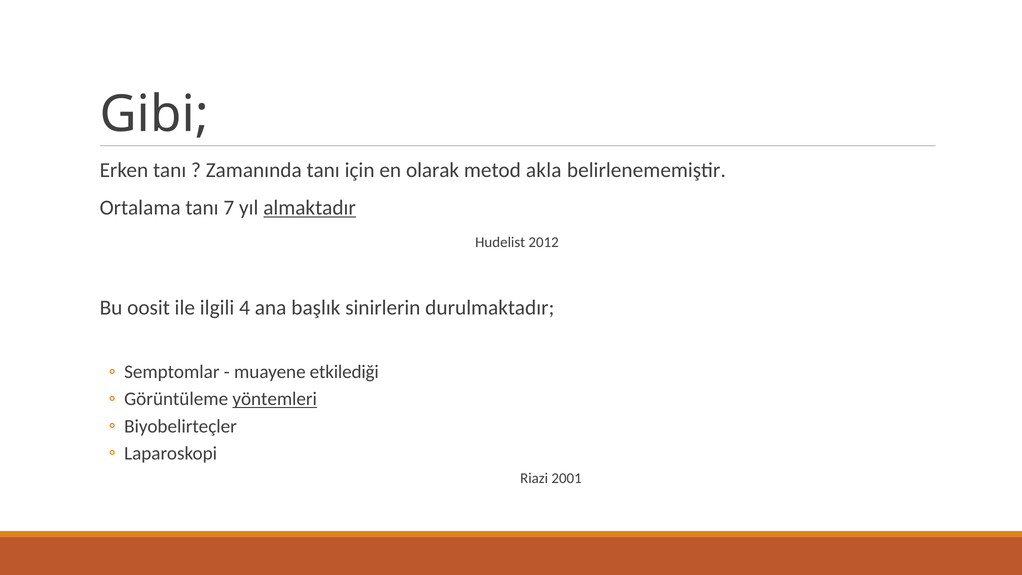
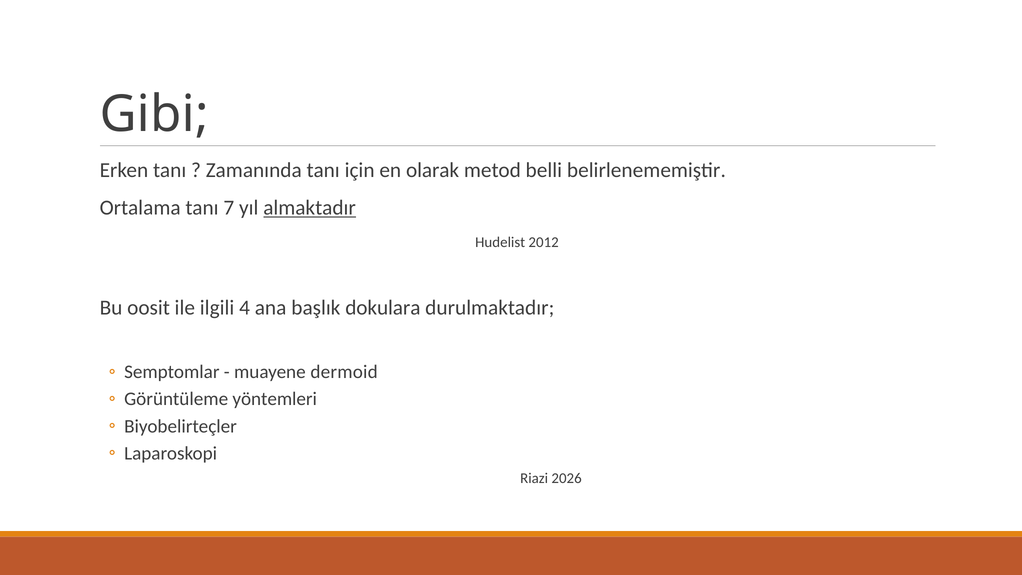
akla: akla -> belli
sinirlerin: sinirlerin -> dokulara
etkilediği: etkilediği -> dermoid
yöntemleri underline: present -> none
2001: 2001 -> 2026
